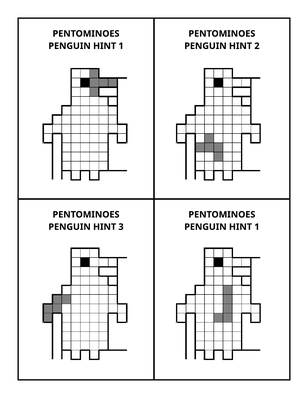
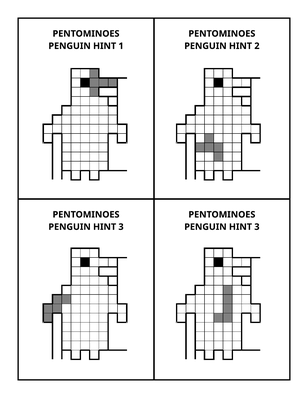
1 at (257, 227): 1 -> 3
